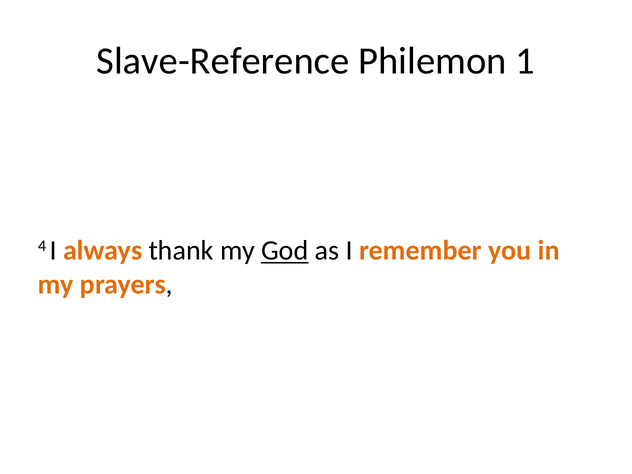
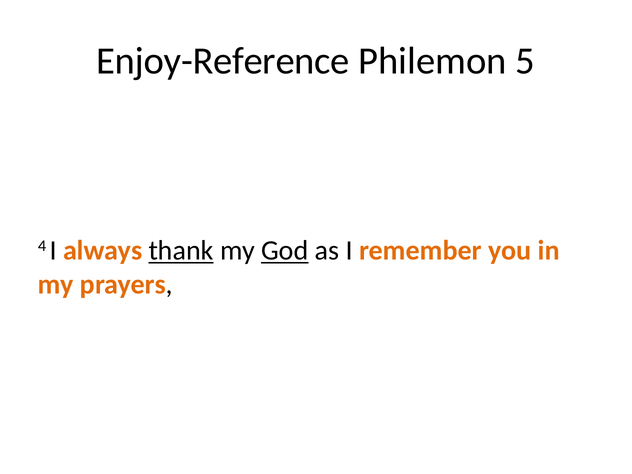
Slave-Reference: Slave-Reference -> Enjoy-Reference
1: 1 -> 5
thank underline: none -> present
